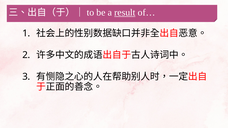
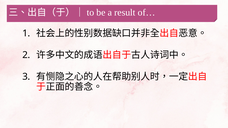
result underline: present -> none
